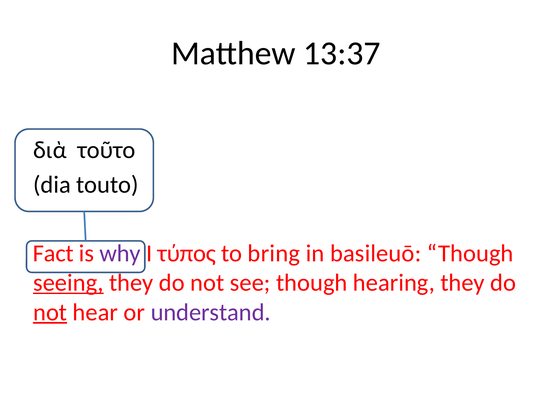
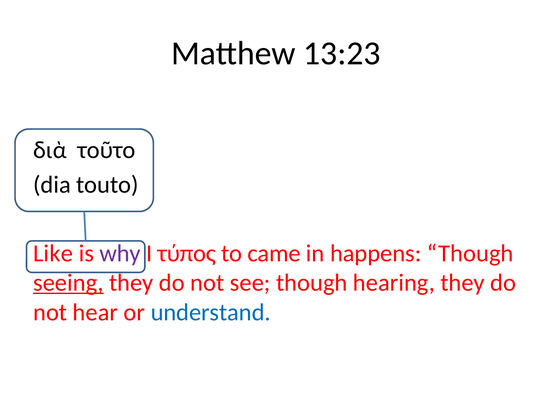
13:37: 13:37 -> 13:23
Fact: Fact -> Like
bring: bring -> came
basileuō: basileuō -> happens
not at (50, 312) underline: present -> none
understand colour: purple -> blue
